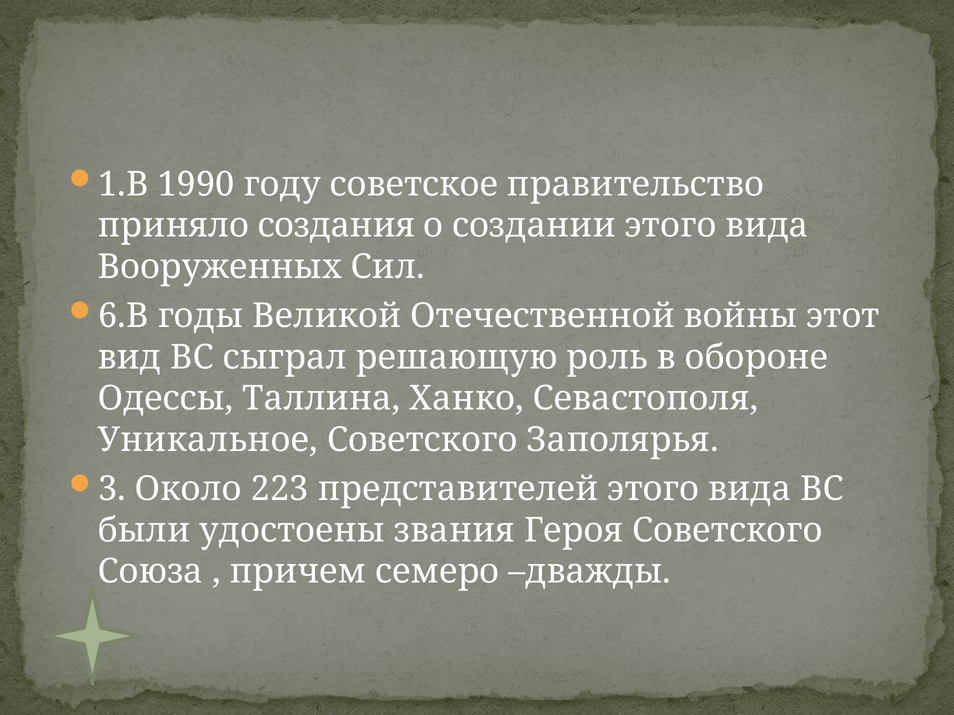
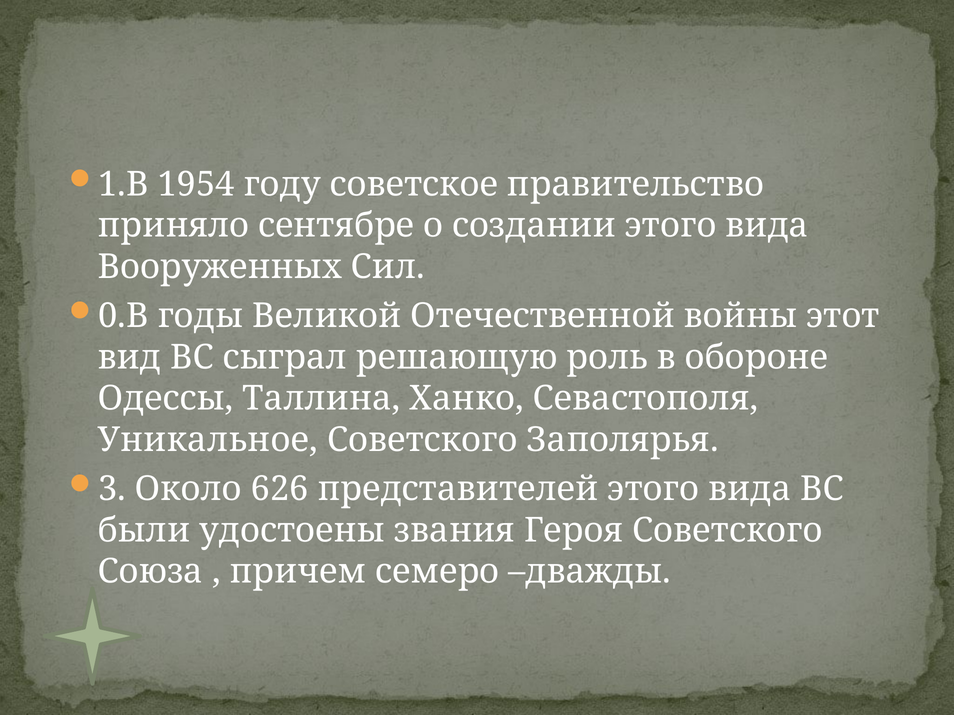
1990: 1990 -> 1954
создания: создания -> сентябре
6.В: 6.В -> 0.В
223: 223 -> 626
